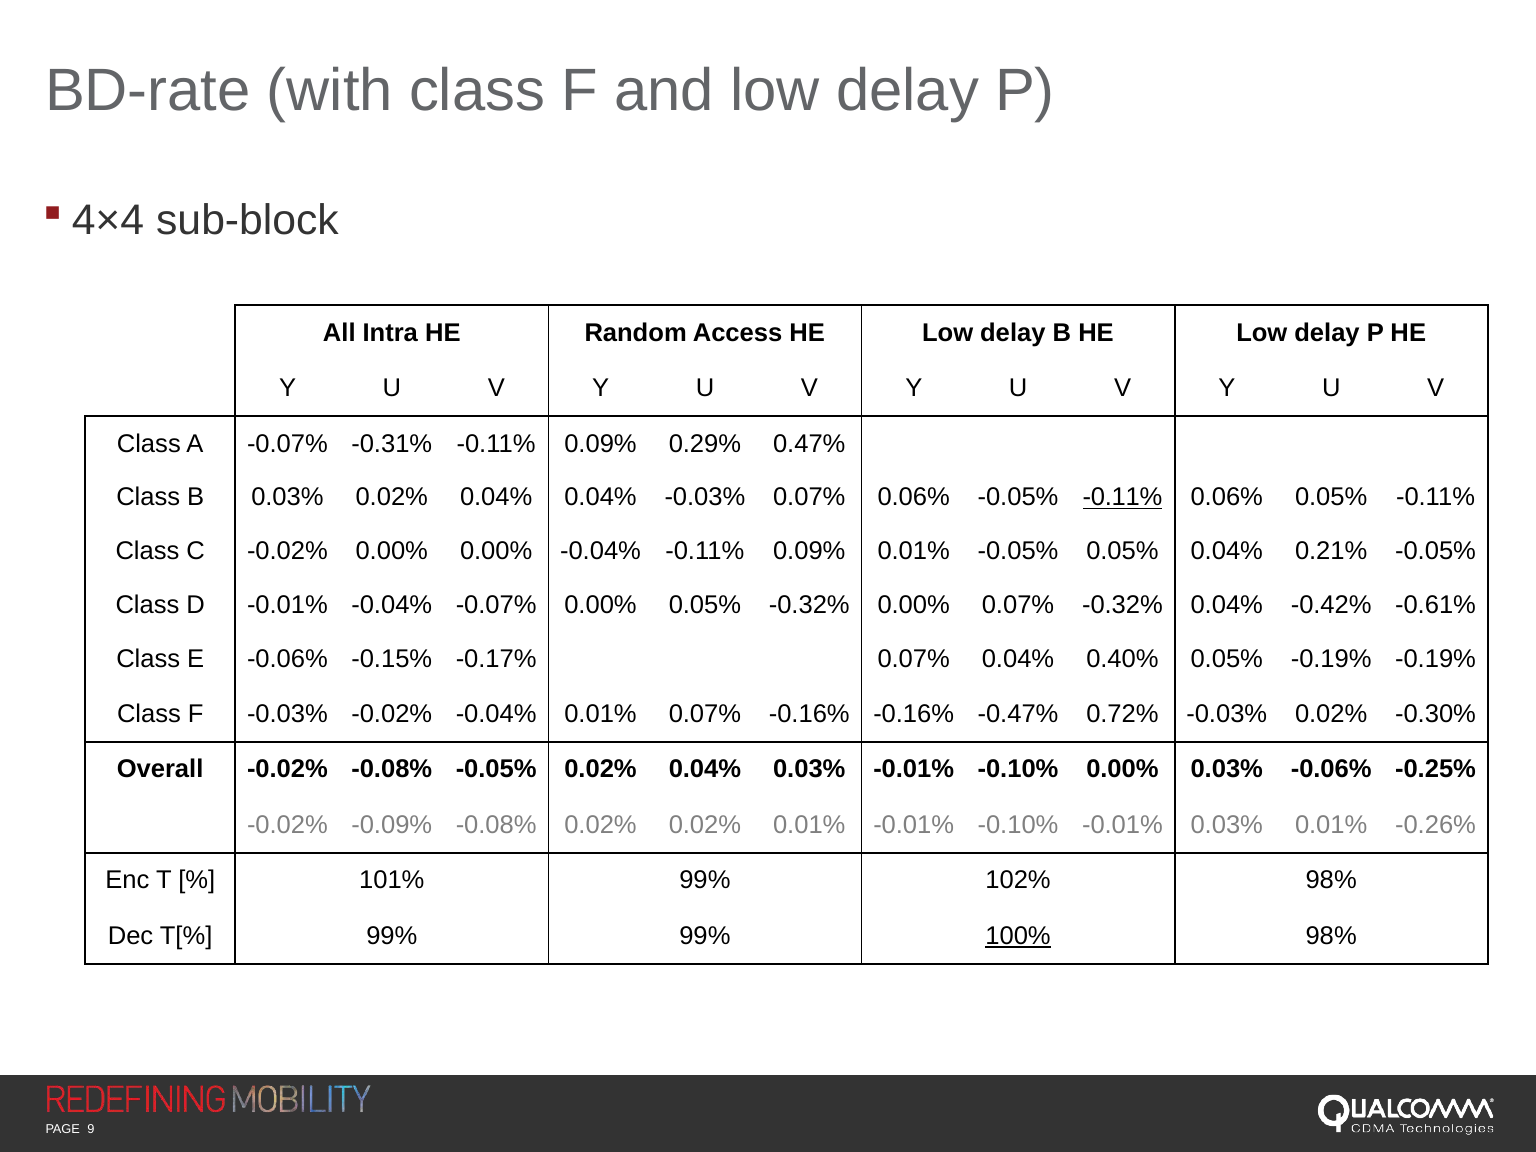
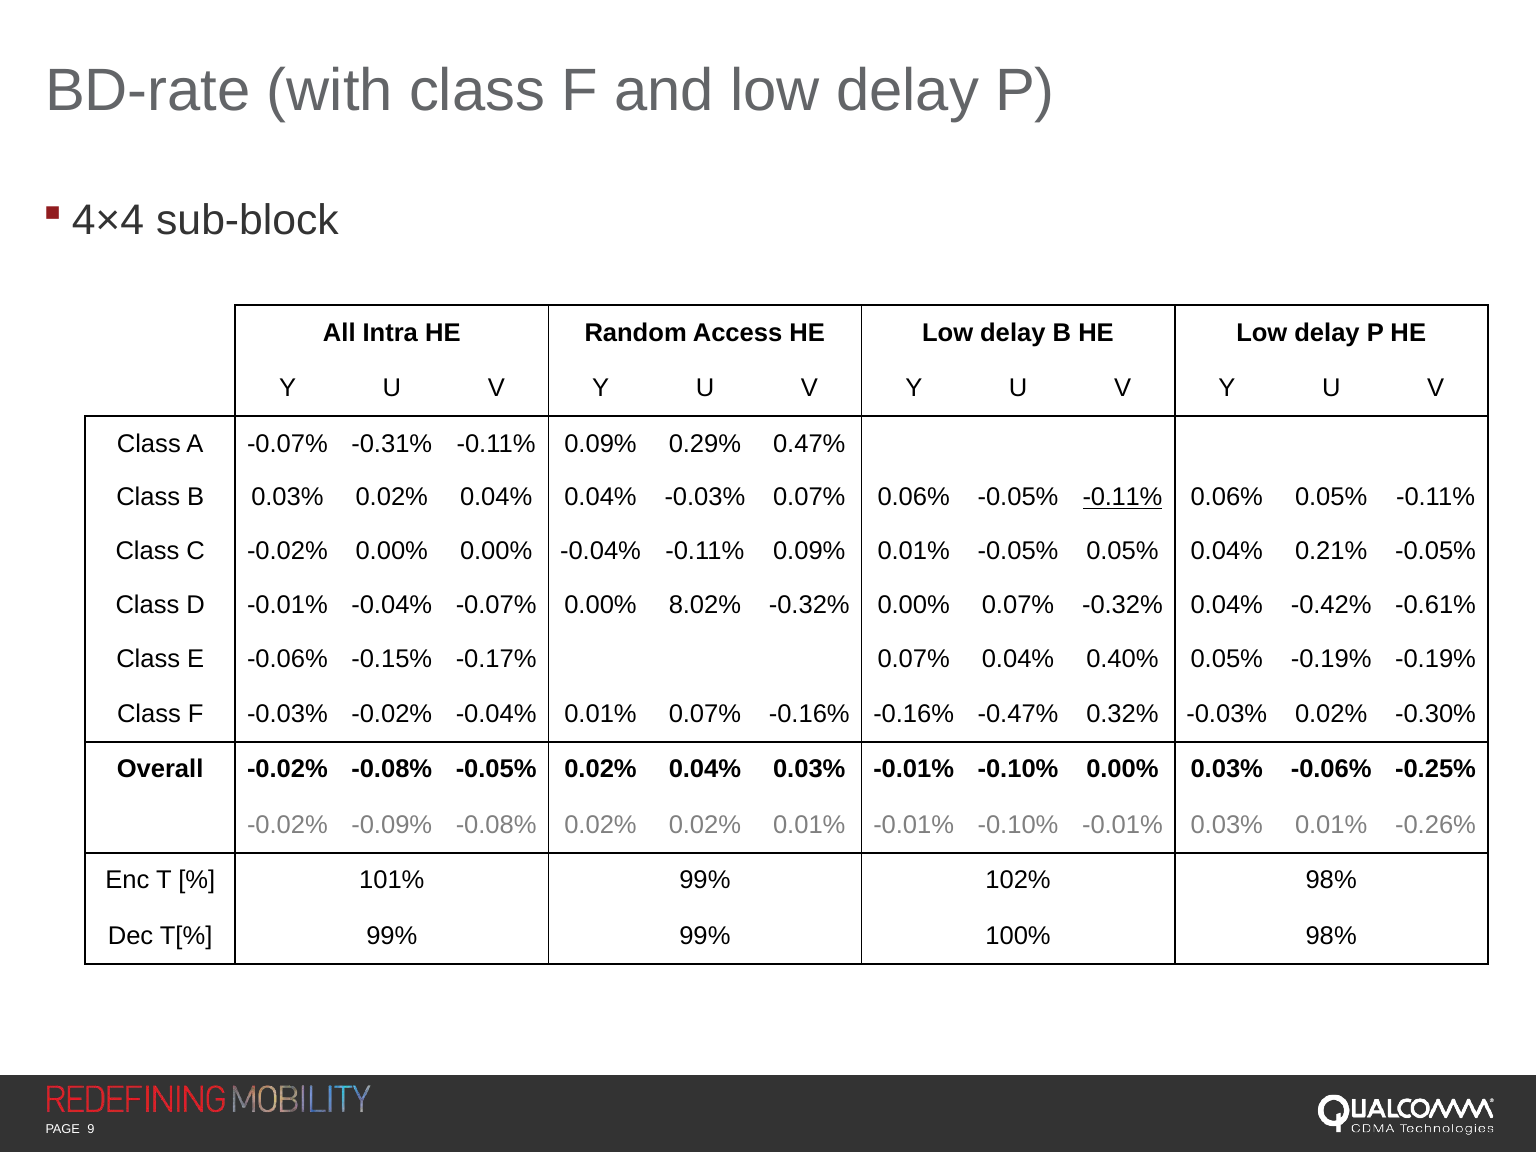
0.00% 0.05%: 0.05% -> 8.02%
0.72%: 0.72% -> 0.32%
100% underline: present -> none
